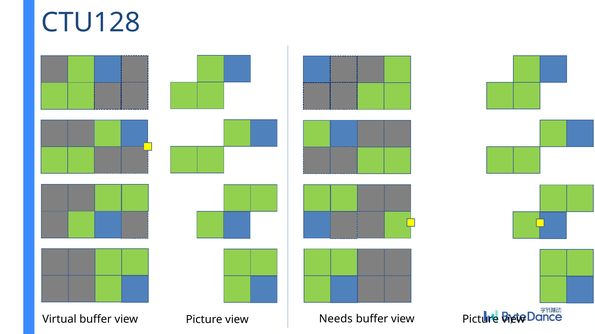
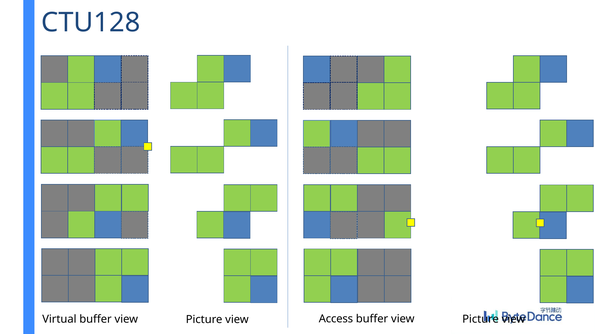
Needs: Needs -> Access
